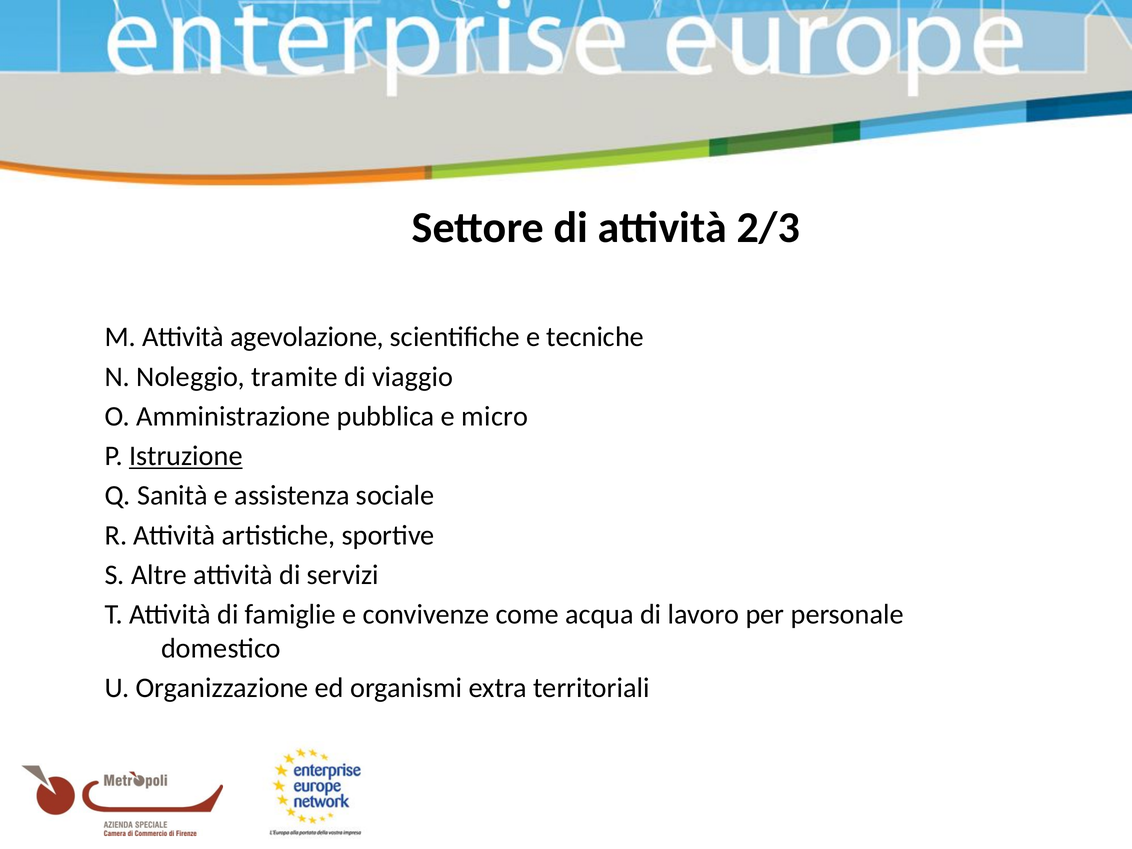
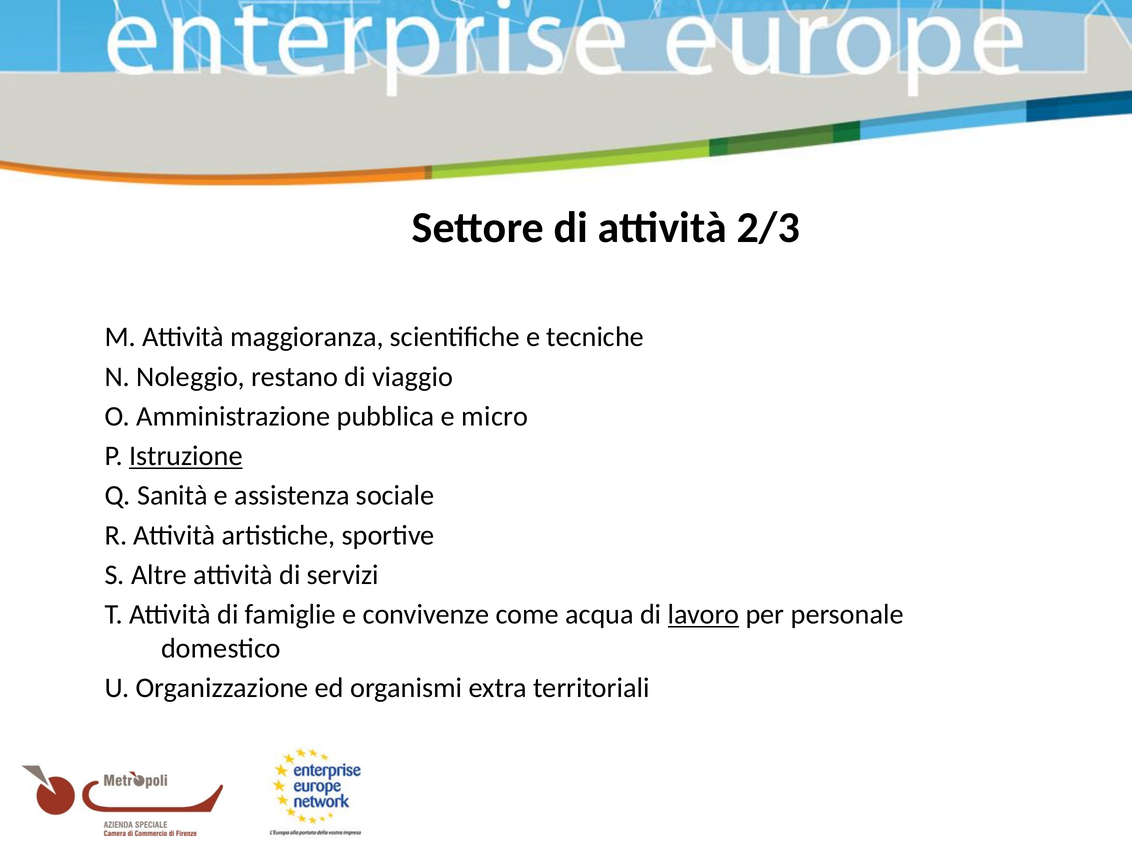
agevolazione: agevolazione -> maggioranza
tramite: tramite -> restano
lavoro underline: none -> present
